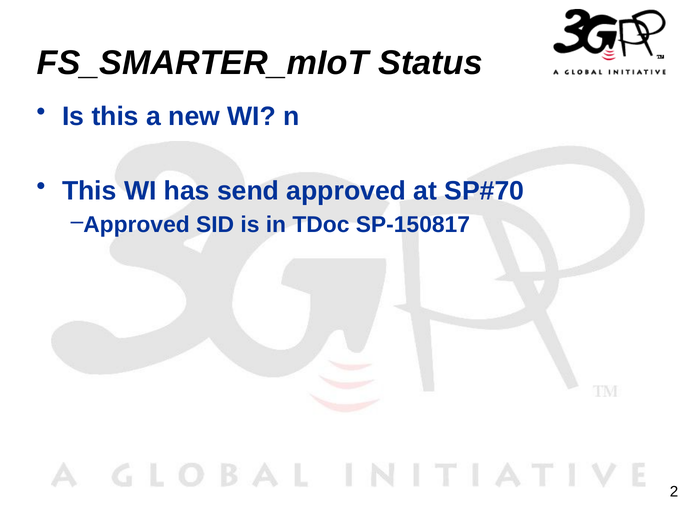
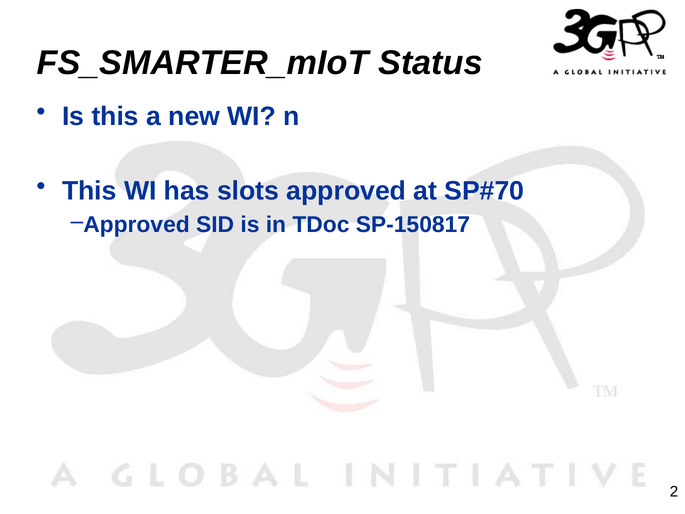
send: send -> slots
